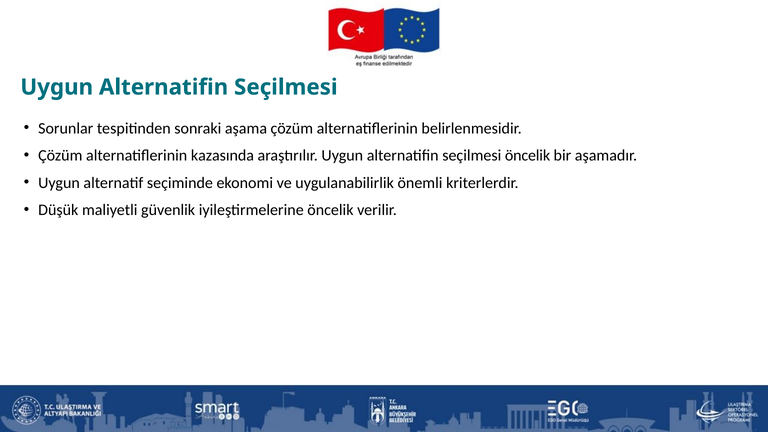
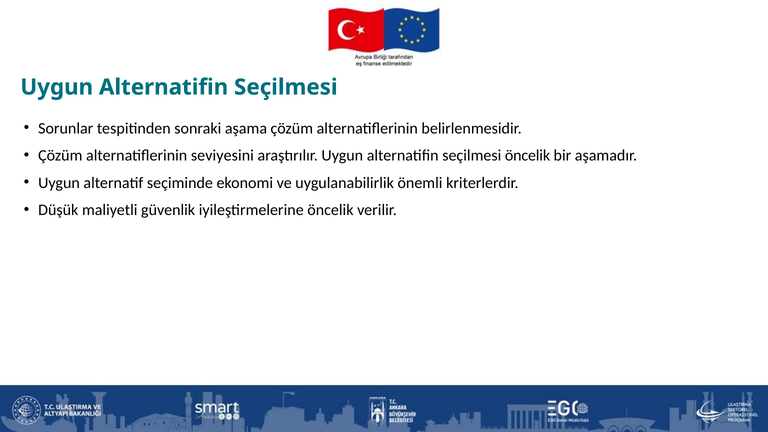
kazasında: kazasında -> seviyesini
